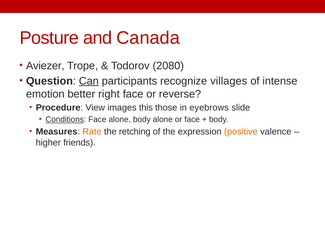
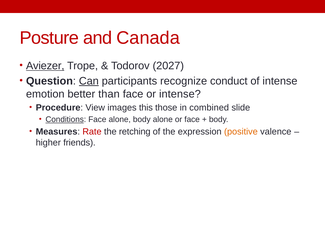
Aviezer underline: none -> present
2080: 2080 -> 2027
villages: villages -> conduct
right: right -> than
or reverse: reverse -> intense
eyebrows: eyebrows -> combined
Rate colour: orange -> red
